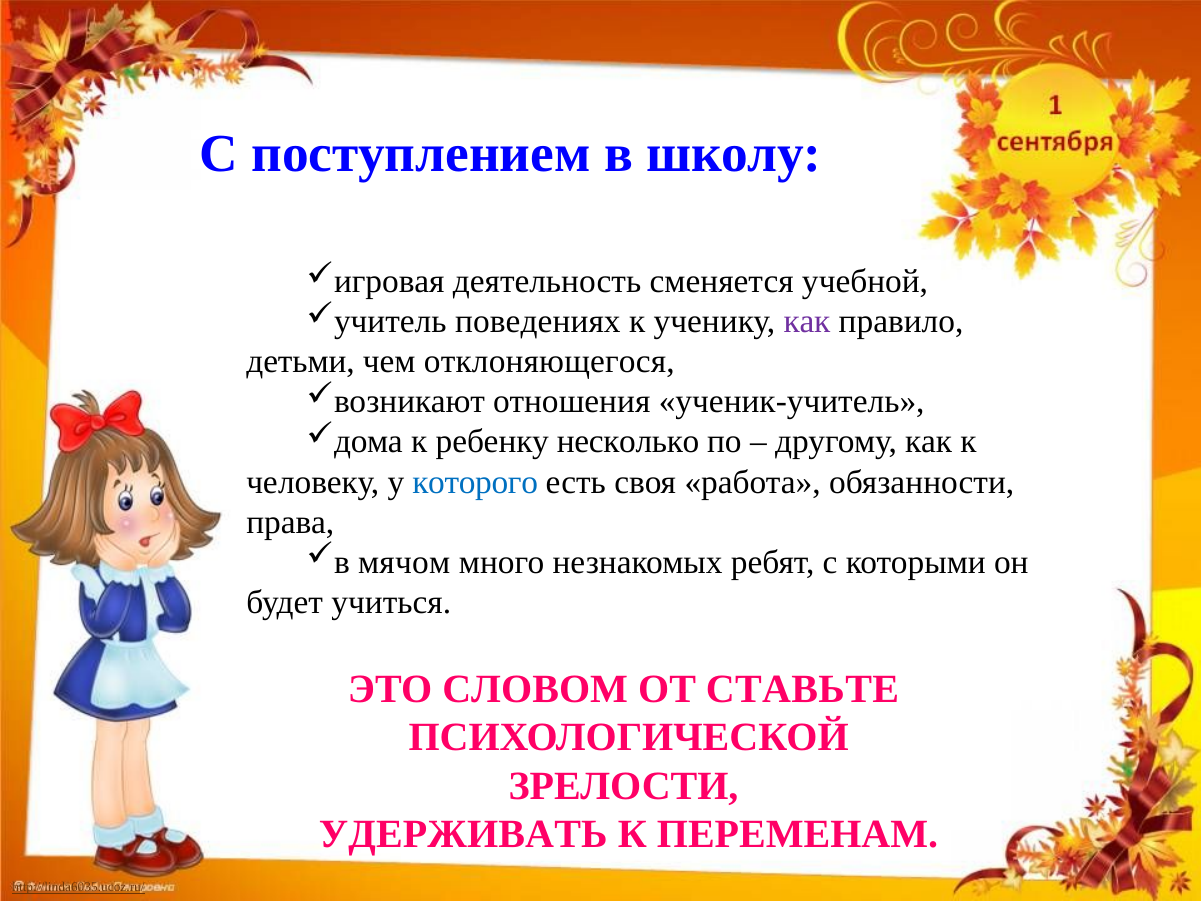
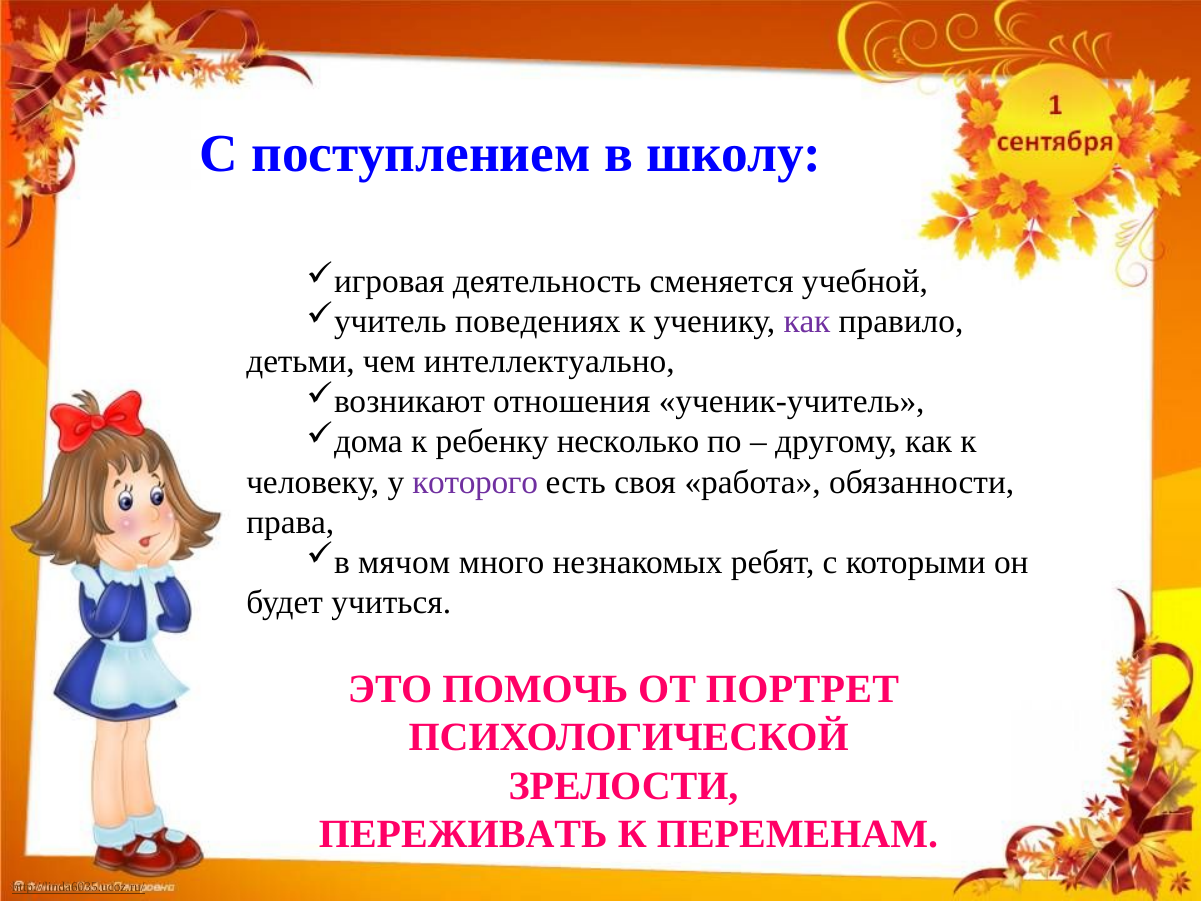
отклоняющегося: отклоняющегося -> интеллектуально
которого colour: blue -> purple
СЛОВОМ: СЛОВОМ -> ПОМОЧЬ
СТАВЬТЕ: СТАВЬТЕ -> ПОРТРЕТ
УДЕРЖИВАТЬ: УДЕРЖИВАТЬ -> ПЕРЕЖИВАТЬ
